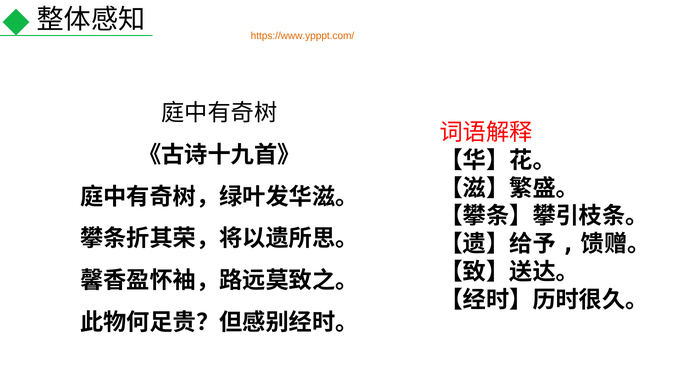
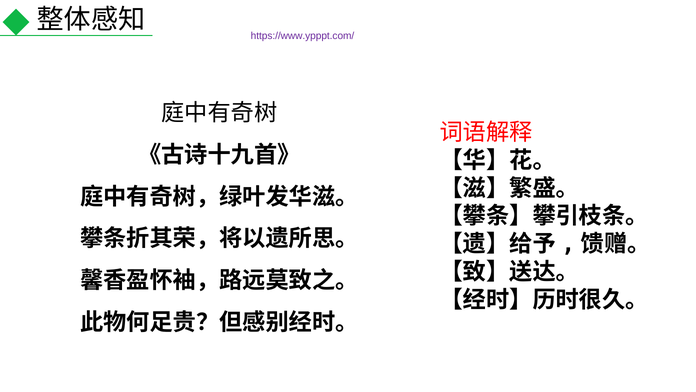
https://www.ypppt.com/ colour: orange -> purple
